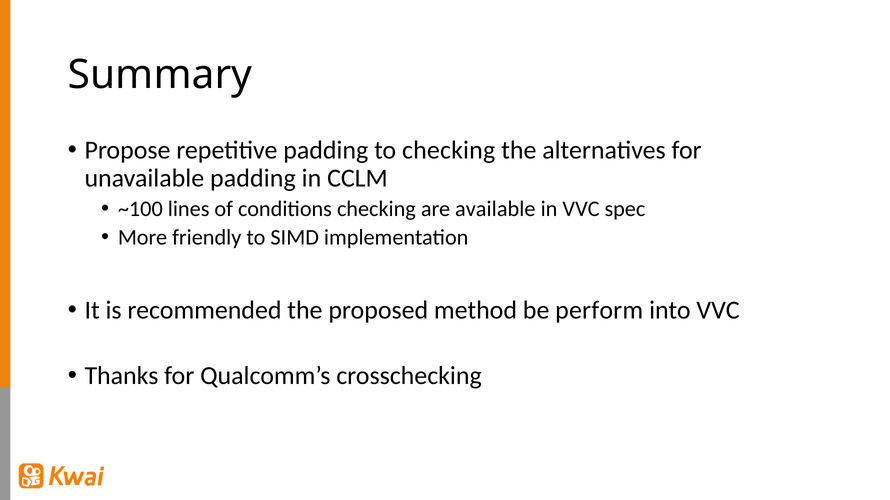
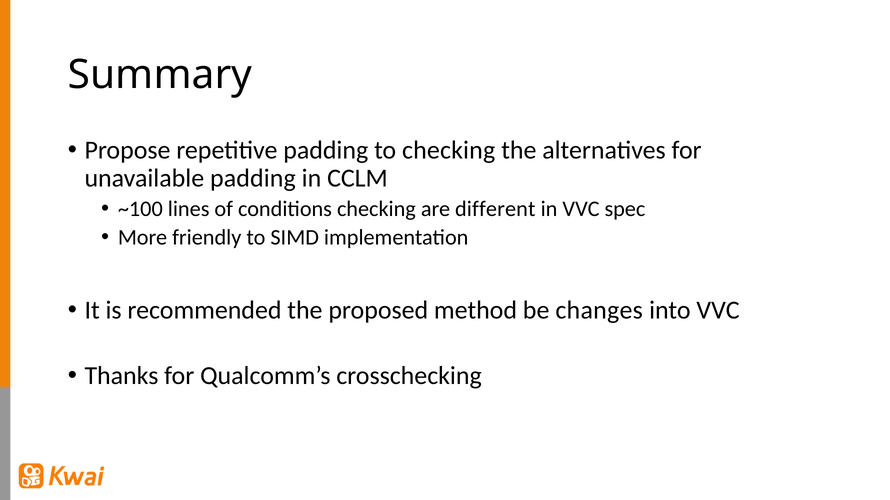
available: available -> different
perform: perform -> changes
